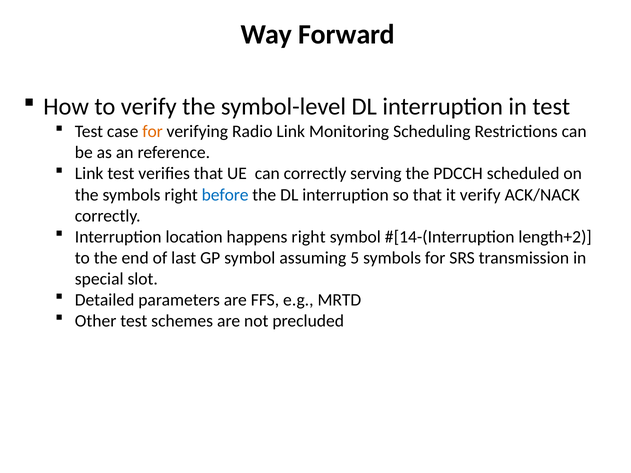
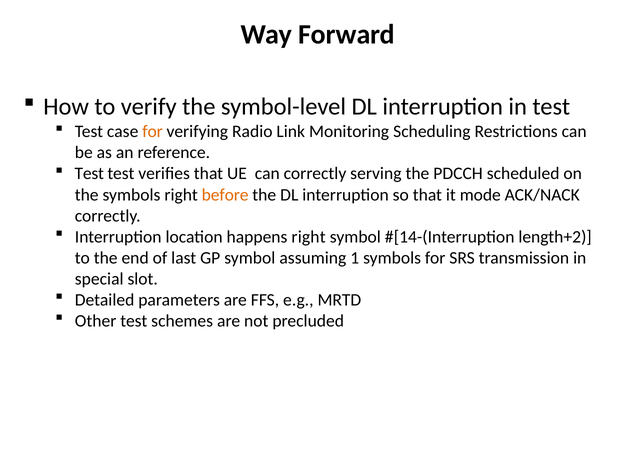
Link at (89, 174): Link -> Test
before colour: blue -> orange
it verify: verify -> mode
5: 5 -> 1
